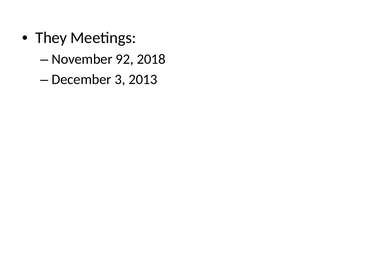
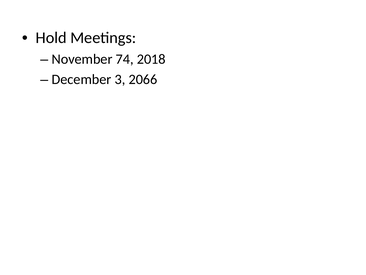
They: They -> Hold
92: 92 -> 74
2013: 2013 -> 2066
